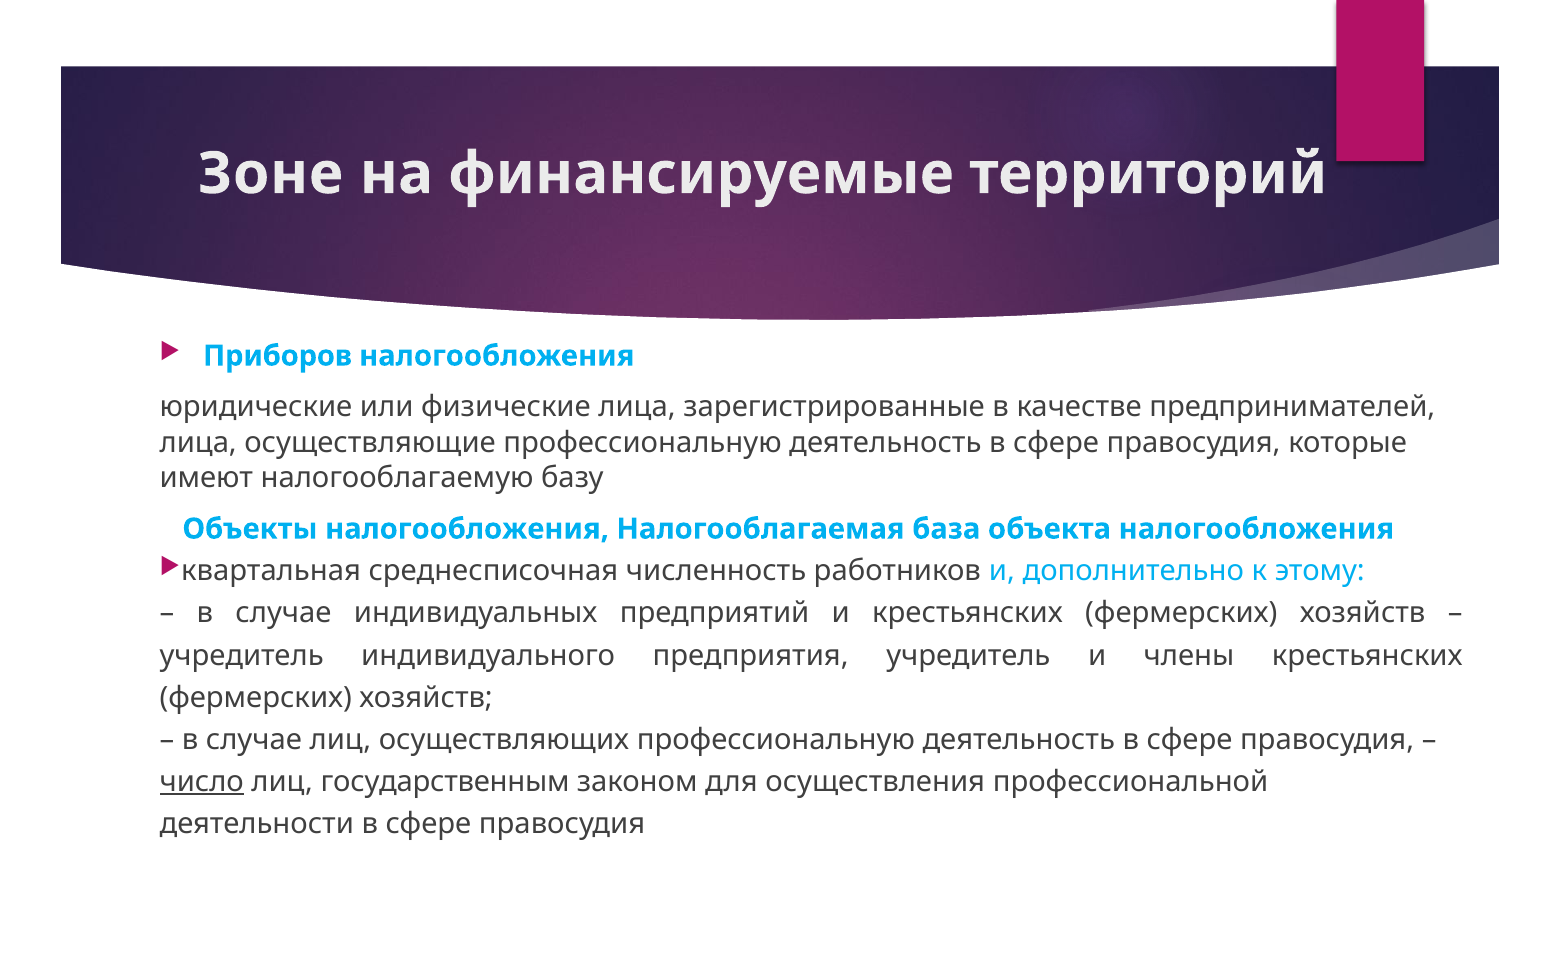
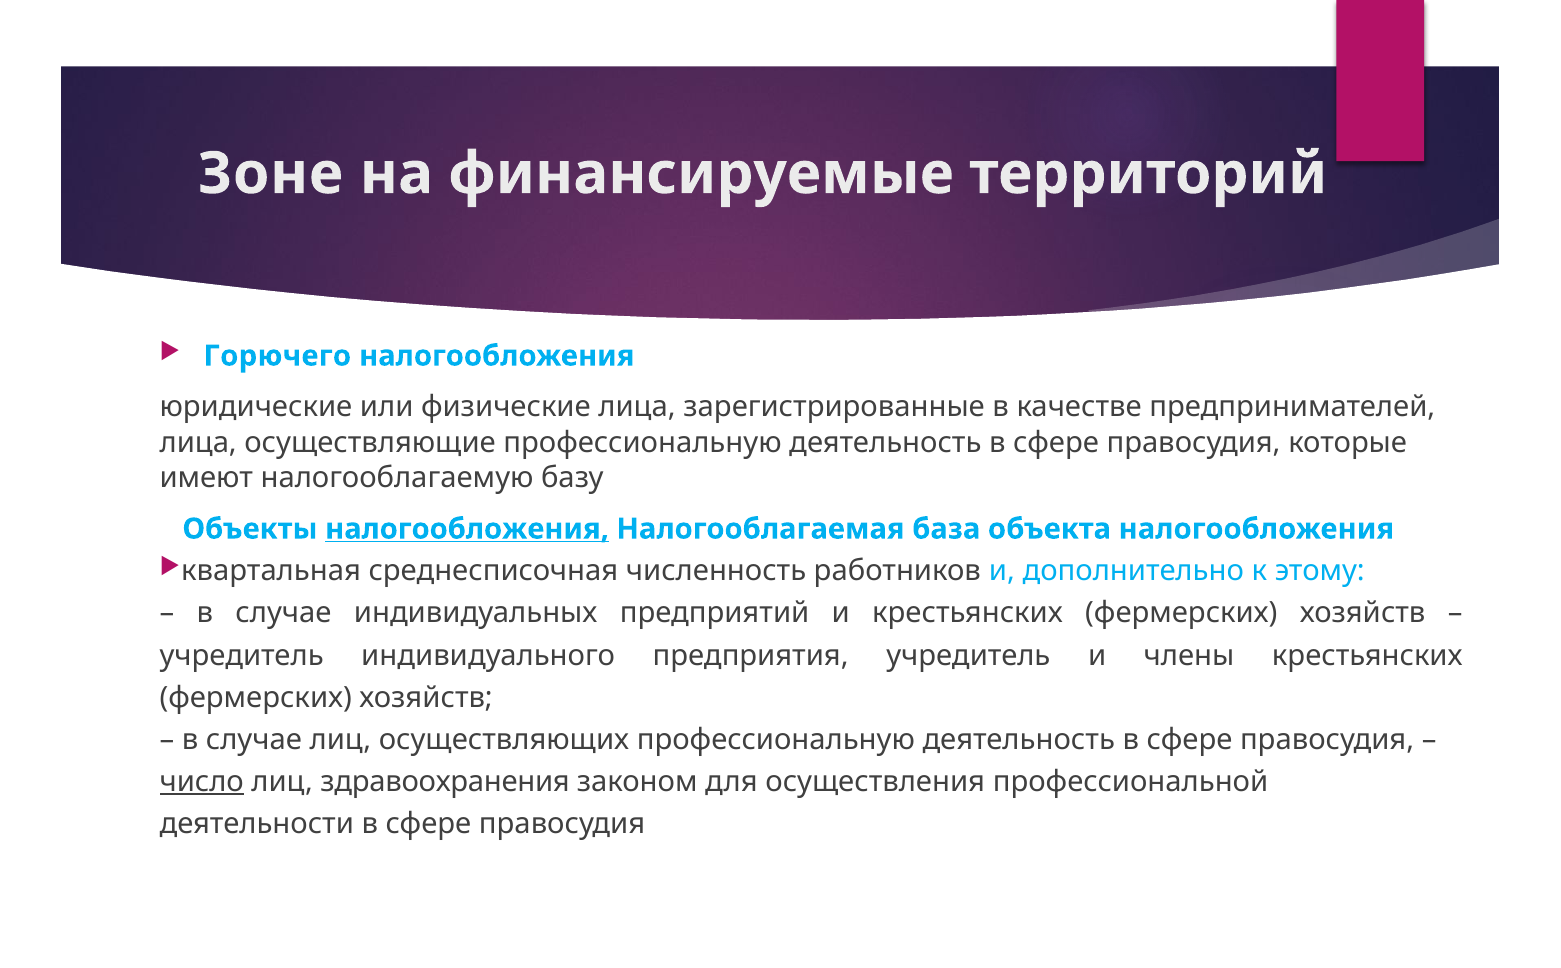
Приборов: Приборов -> Горючего
налогообложения at (467, 529) underline: none -> present
государственным: государственным -> здравоохранения
